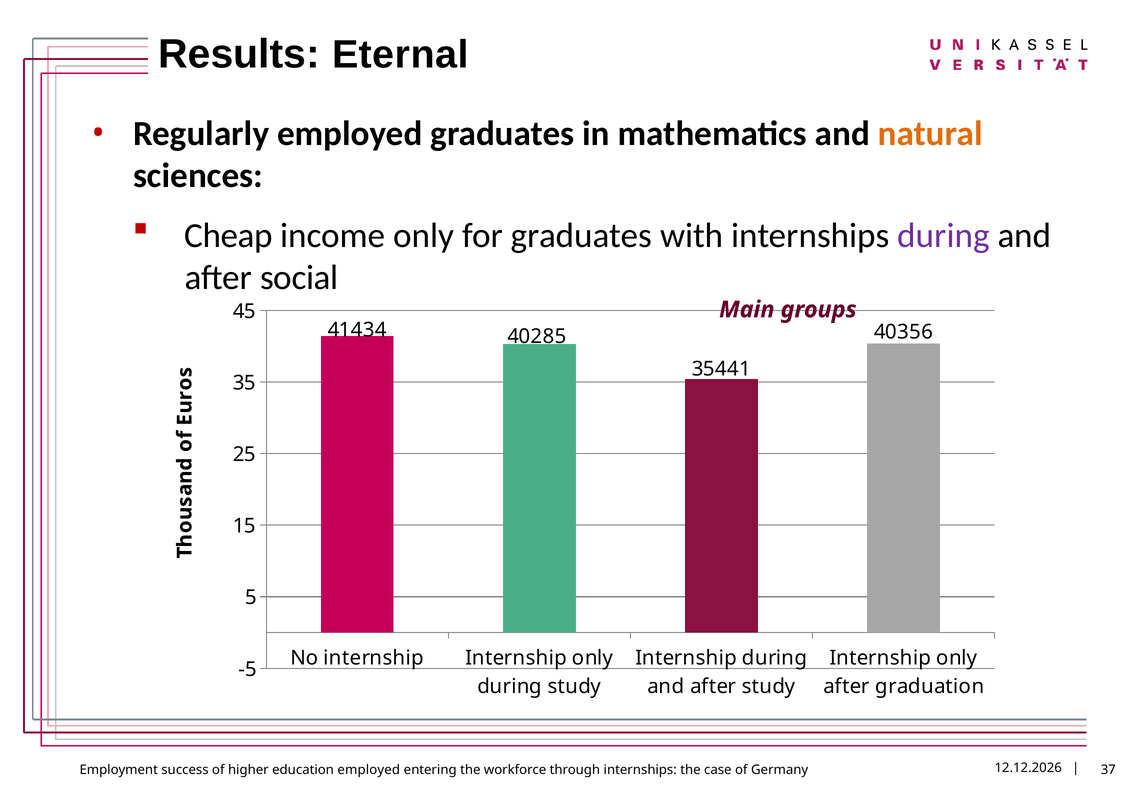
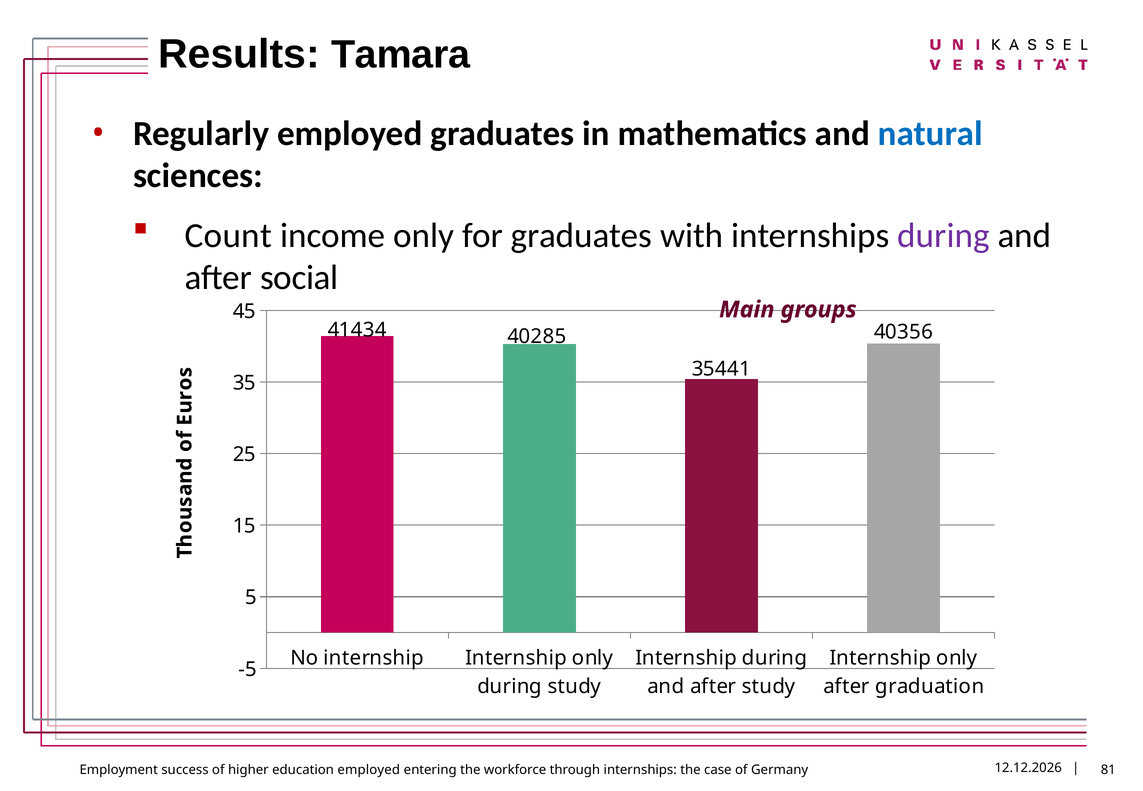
Eternal: Eternal -> Tamara
natural colour: orange -> blue
Cheap: Cheap -> Count
37: 37 -> 81
